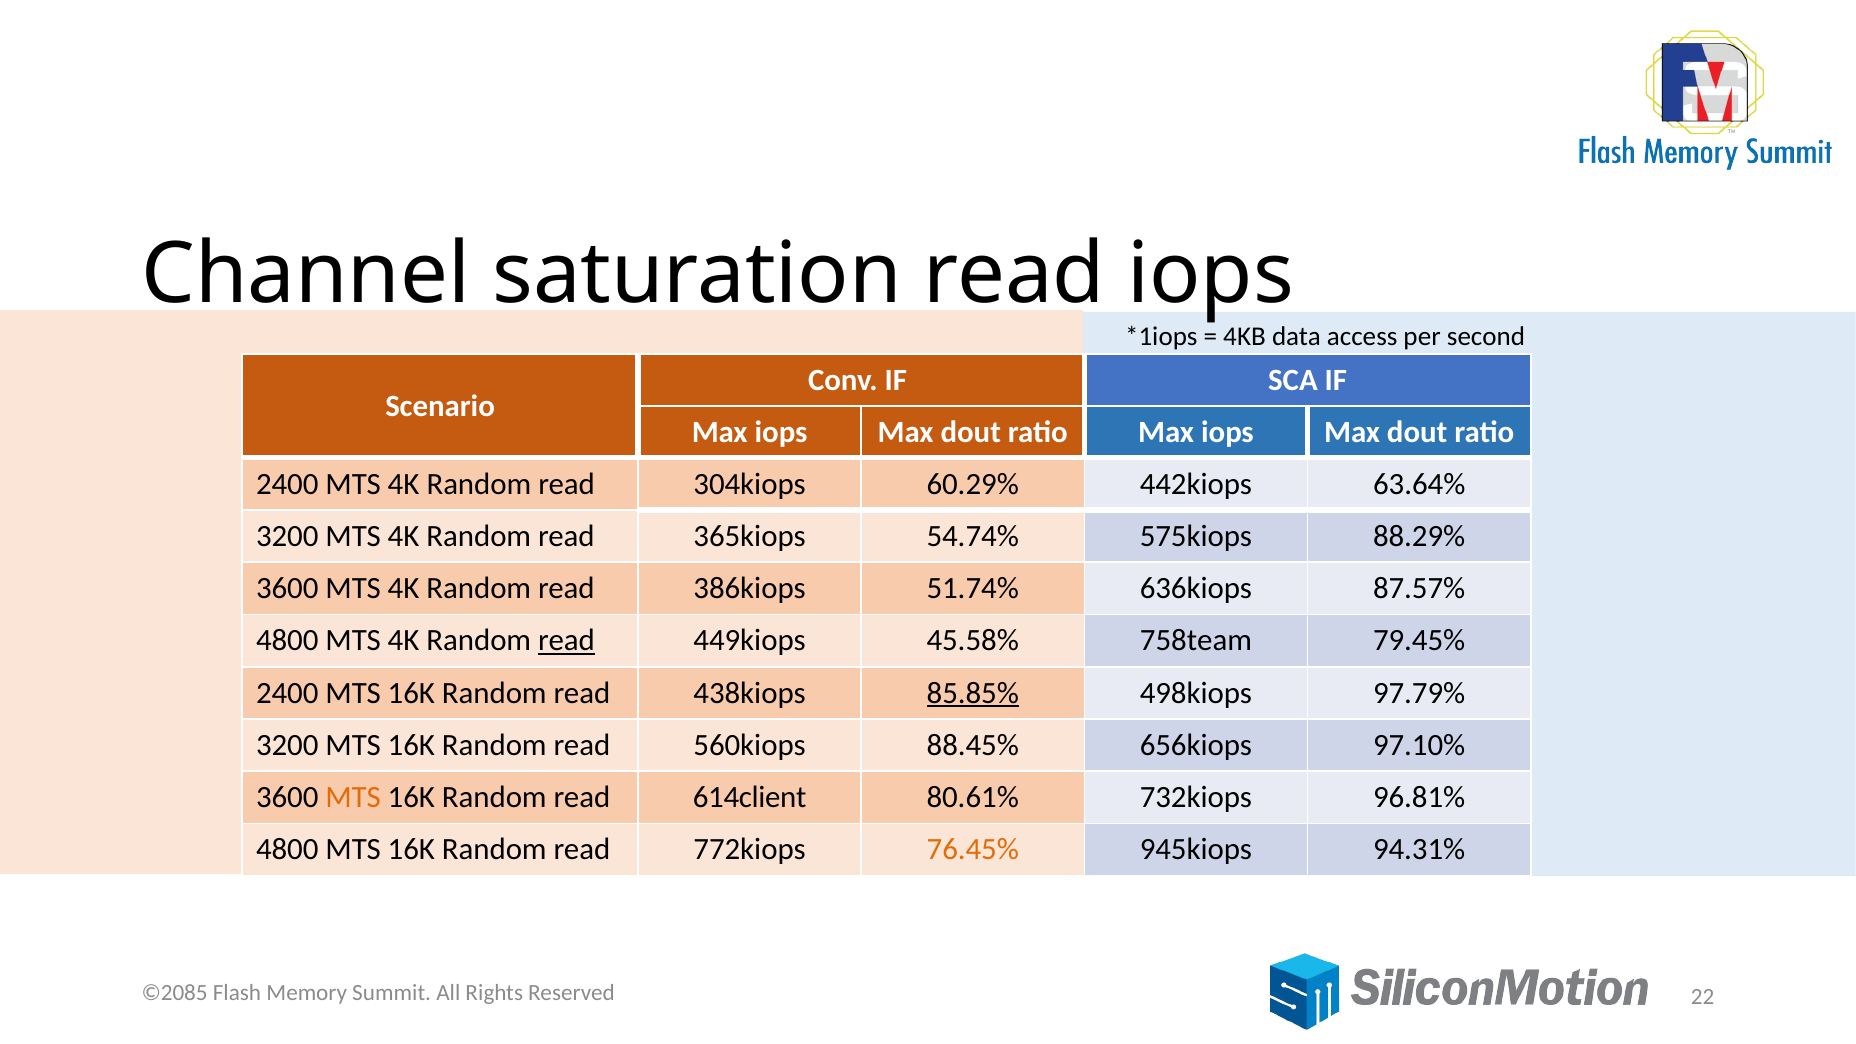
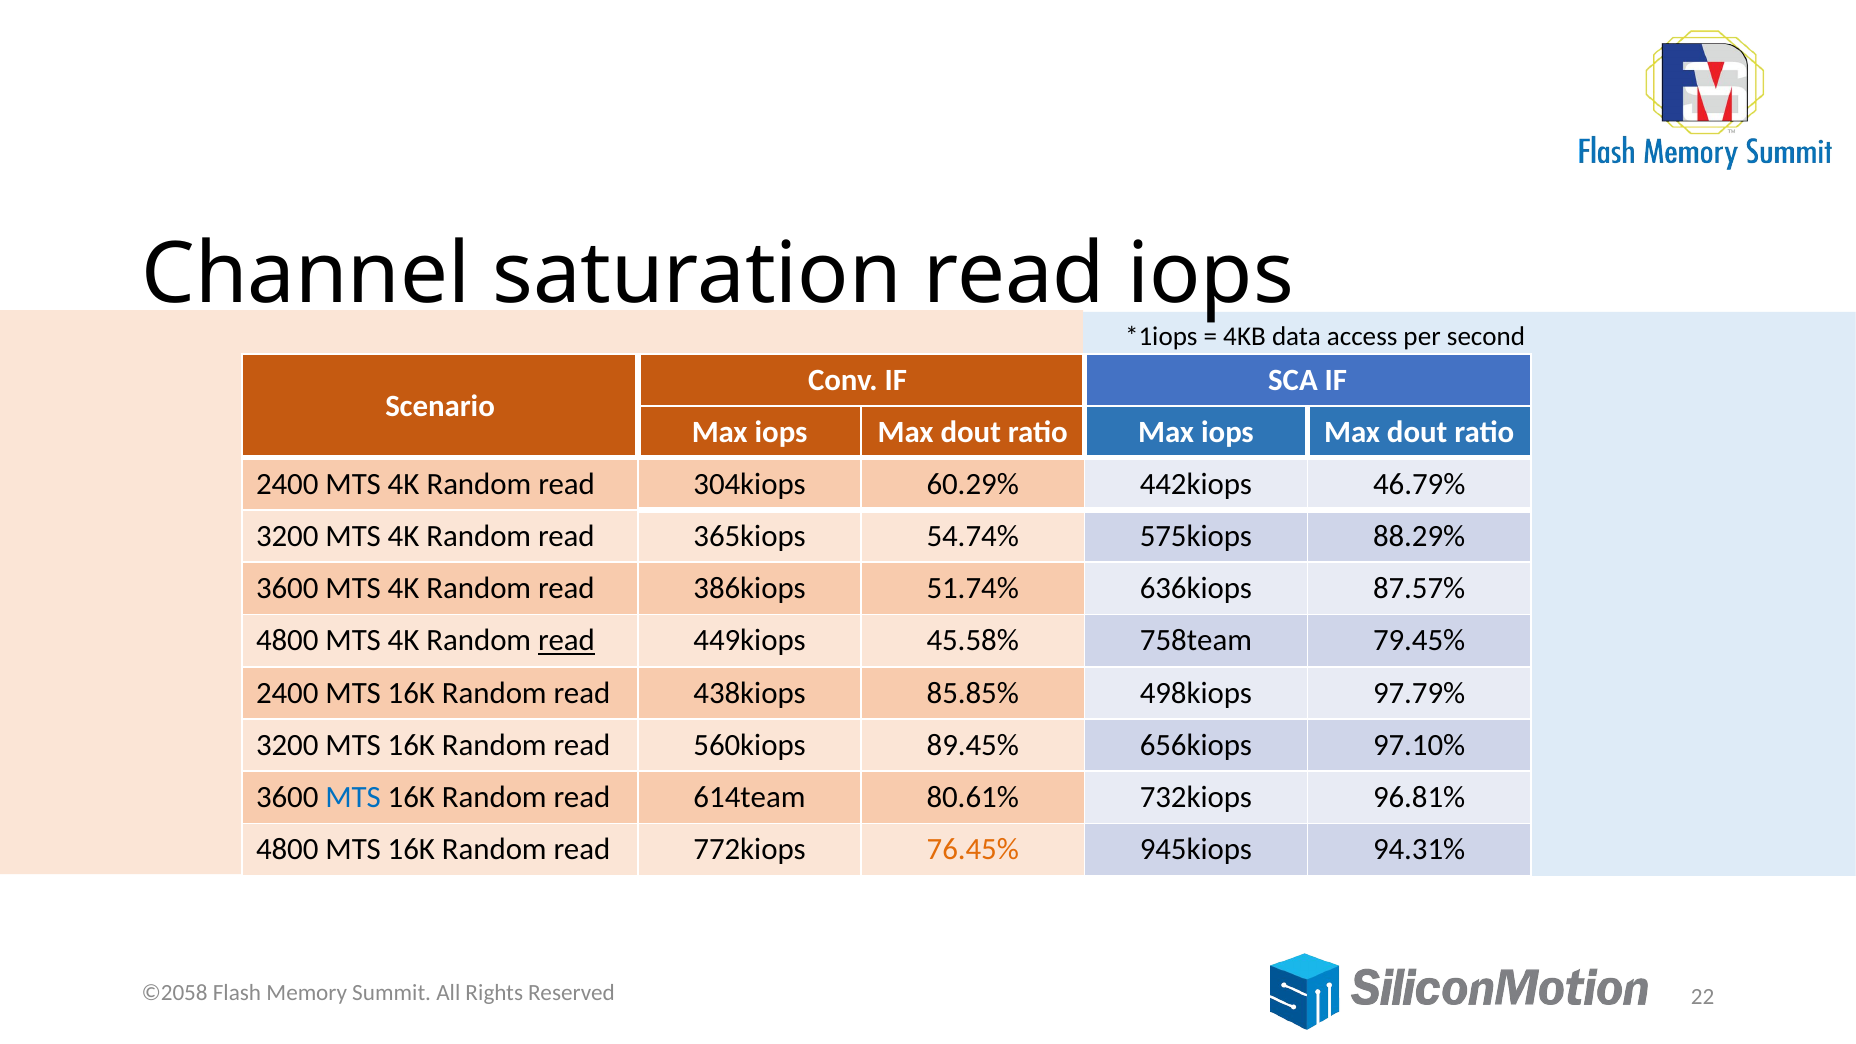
63.64%: 63.64% -> 46.79%
85.85% underline: present -> none
88.45%: 88.45% -> 89.45%
MTS at (353, 797) colour: orange -> blue
614client: 614client -> 614team
©2085: ©2085 -> ©2058
